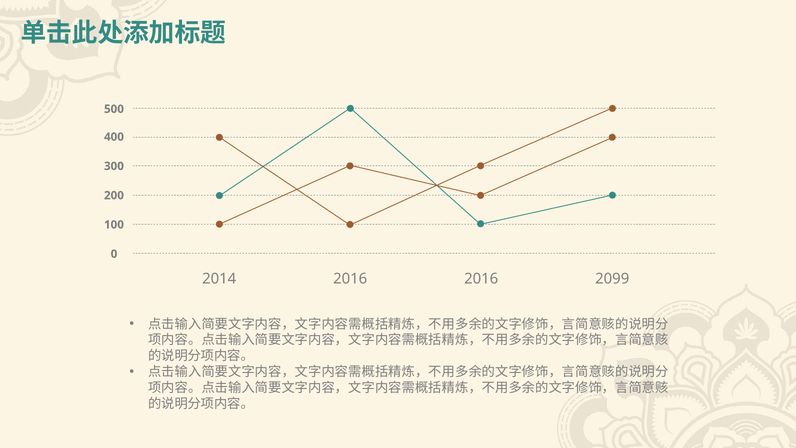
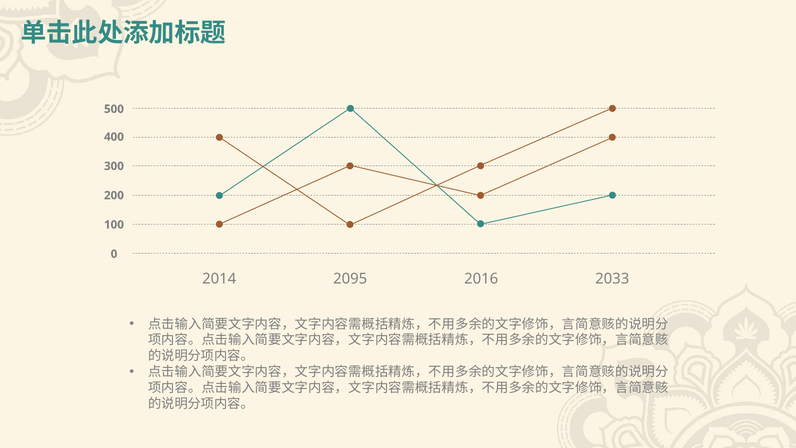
2014 2016: 2016 -> 2095
2099: 2099 -> 2033
